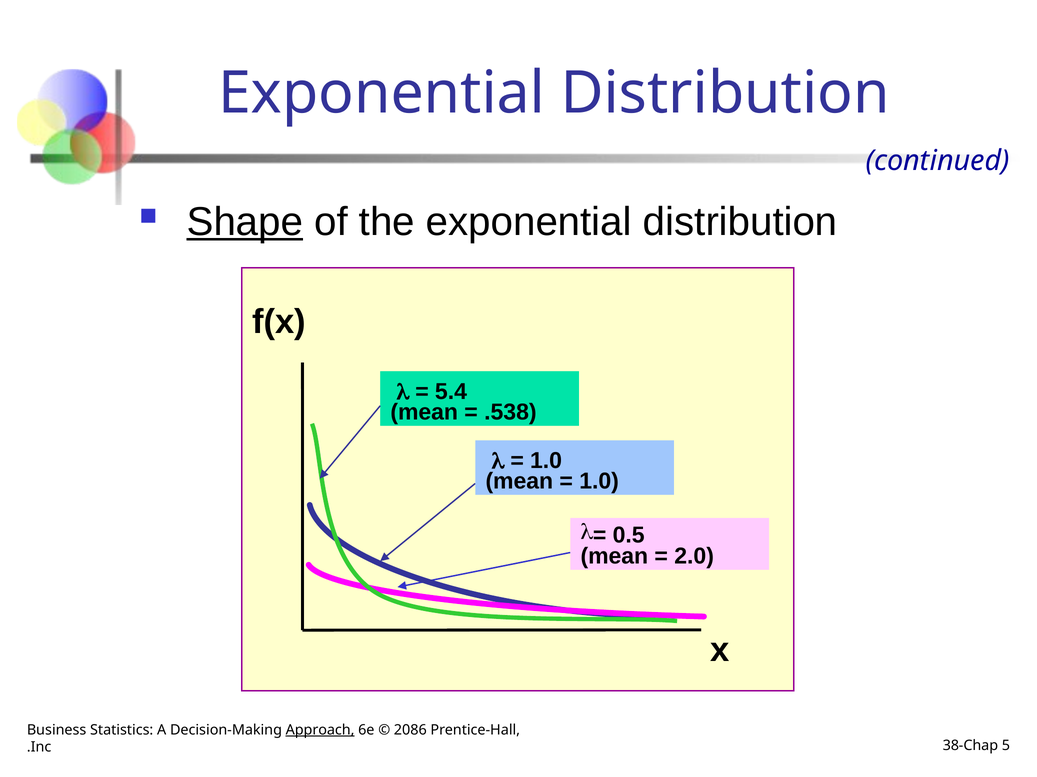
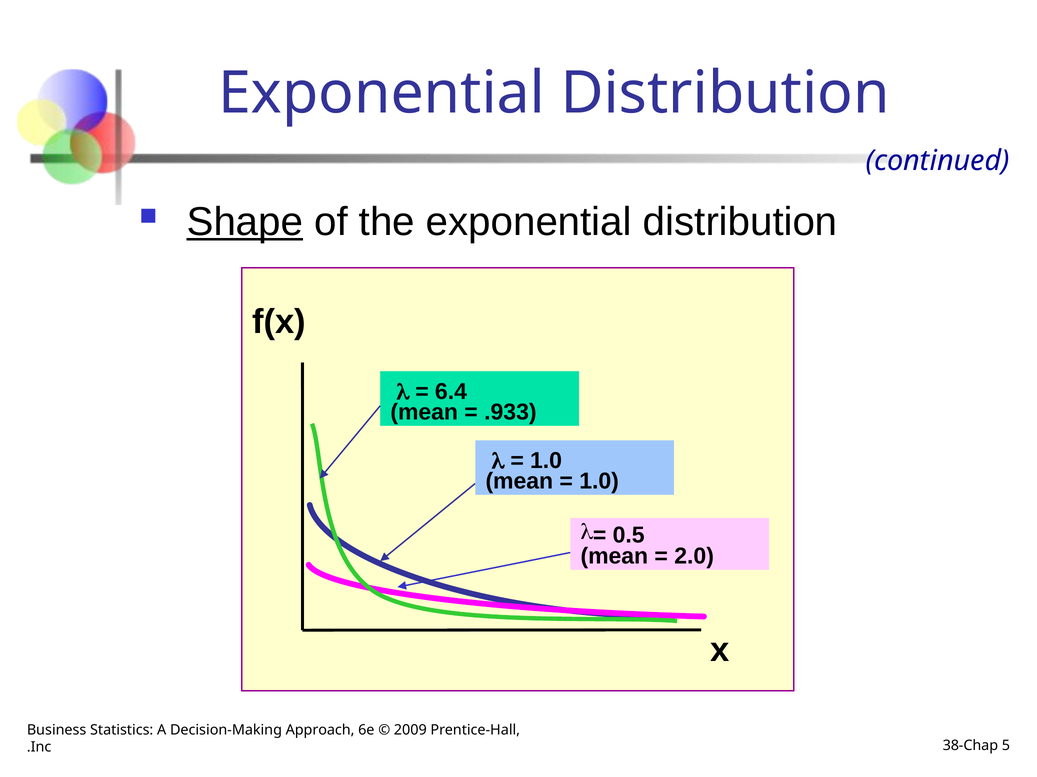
5.4: 5.4 -> 6.4
.538: .538 -> .933
Approach underline: present -> none
2086: 2086 -> 2009
